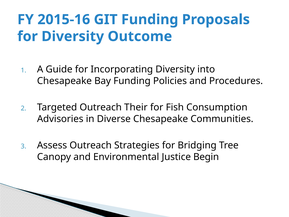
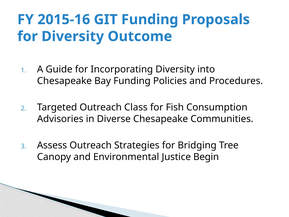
Their: Their -> Class
